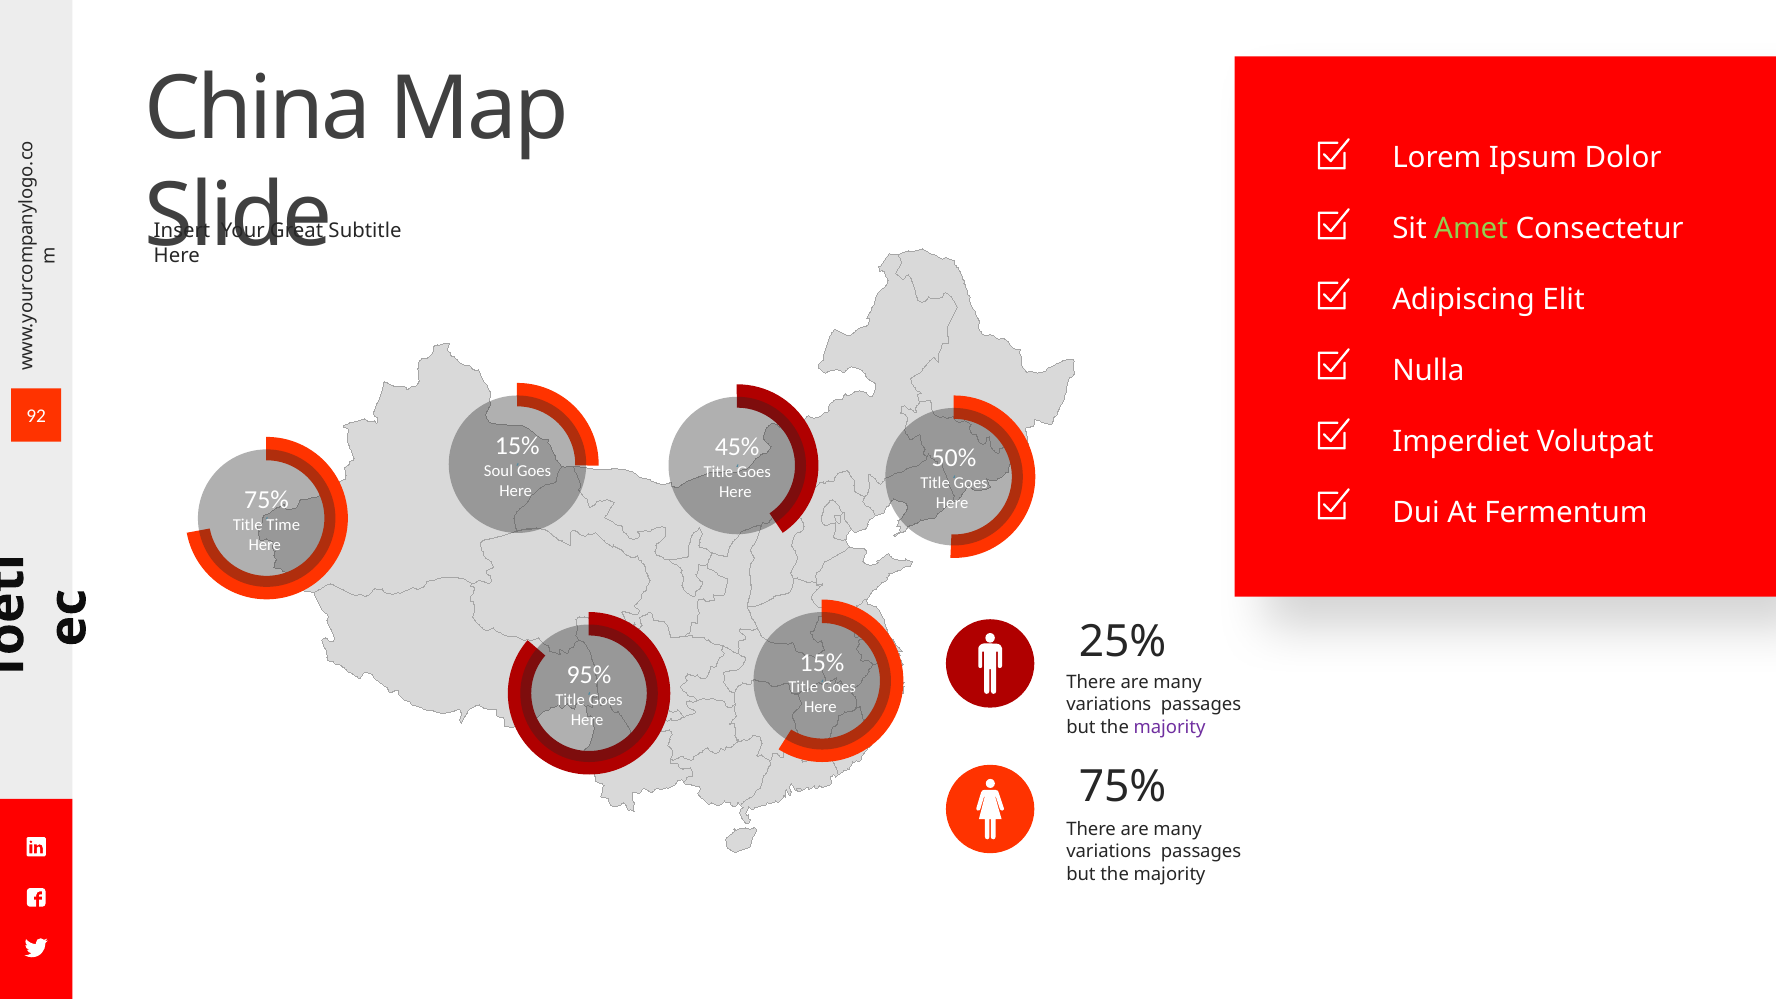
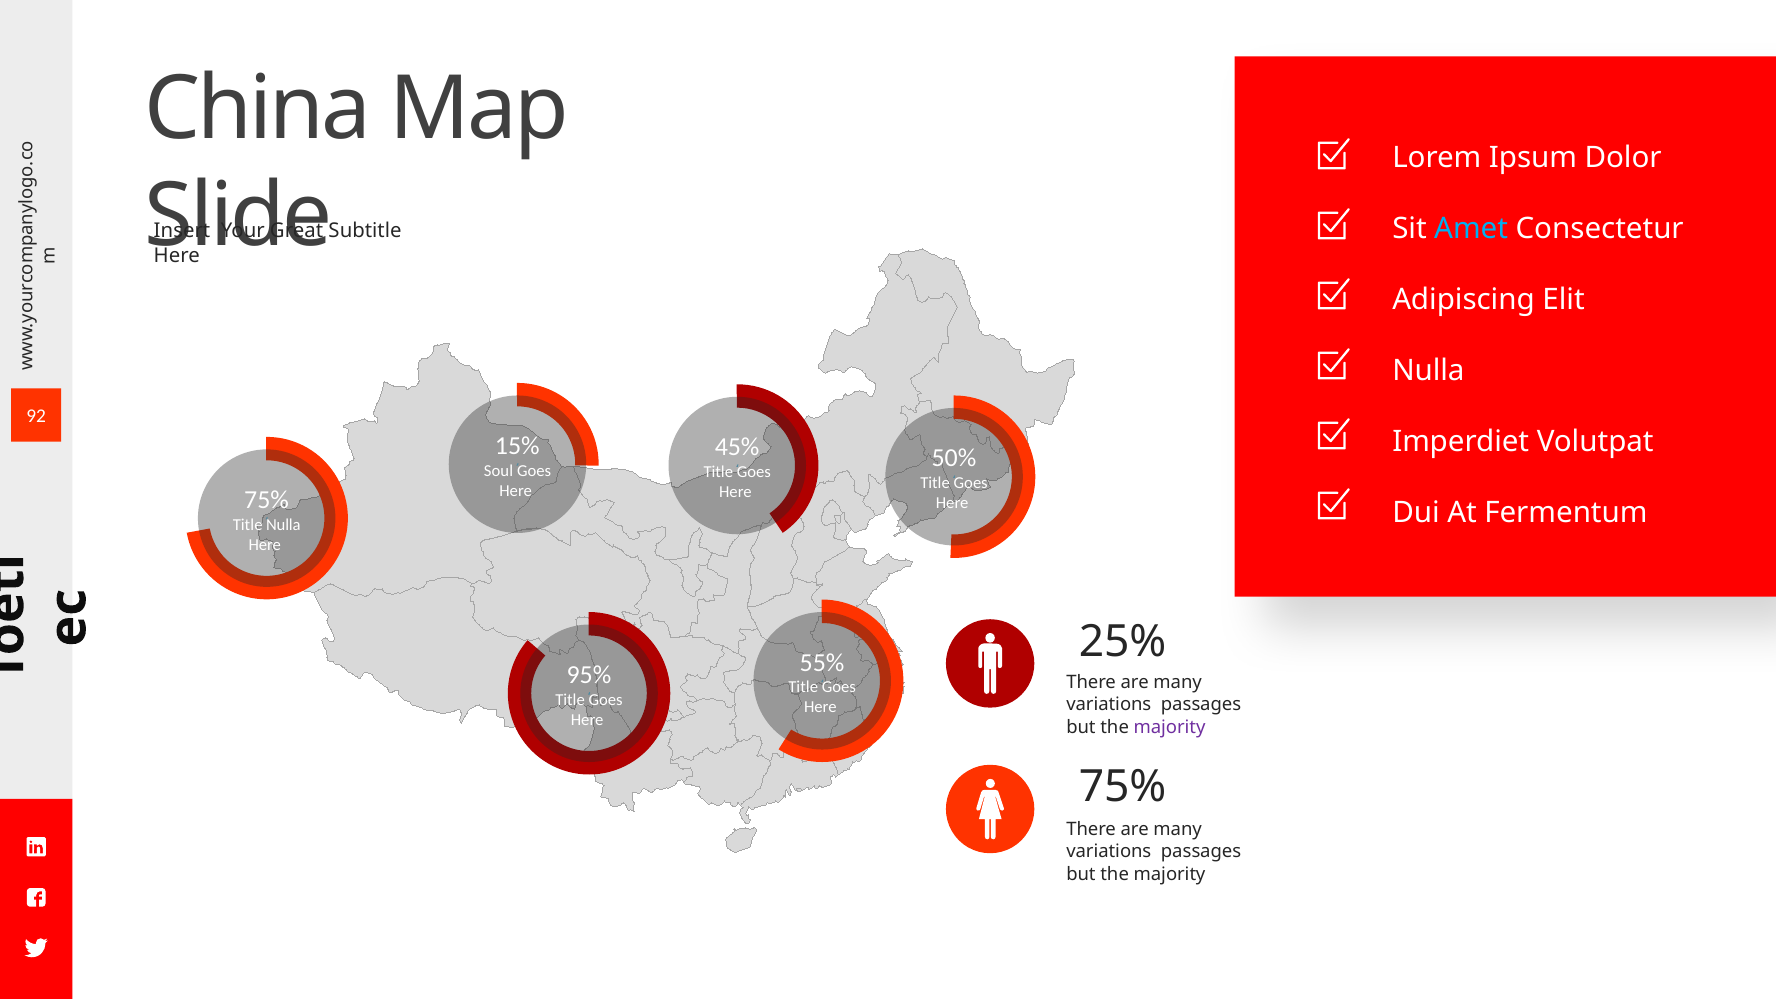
Amet colour: light green -> light blue
Title Time: Time -> Nulla
15% at (822, 663): 15% -> 55%
